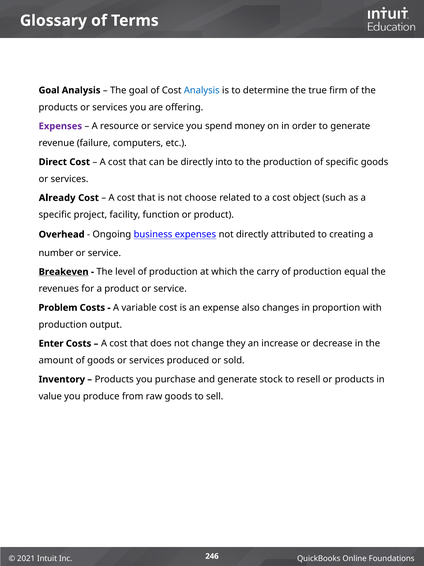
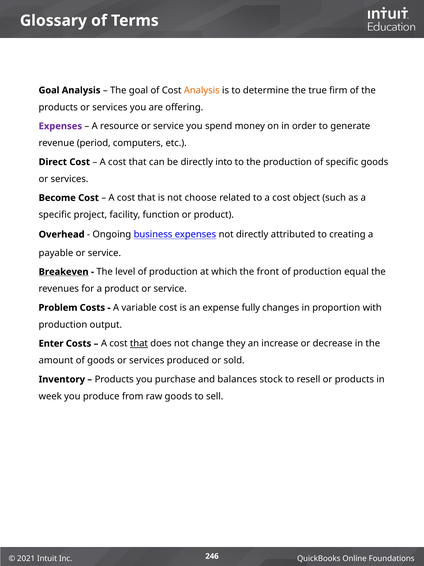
Analysis at (202, 90) colour: blue -> orange
failure: failure -> period
Already: Already -> Become
number: number -> payable
carry: carry -> front
also: also -> fully
that at (139, 343) underline: none -> present
and generate: generate -> balances
value: value -> week
